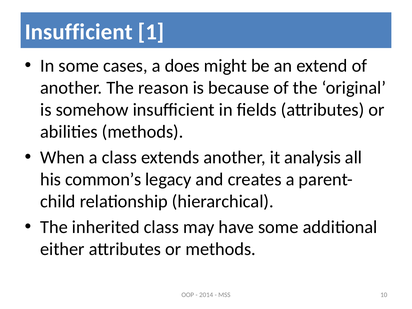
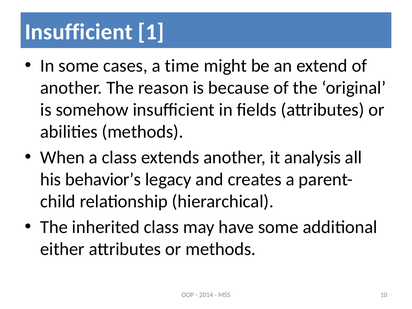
does: does -> time
common’s: common’s -> behavior’s
